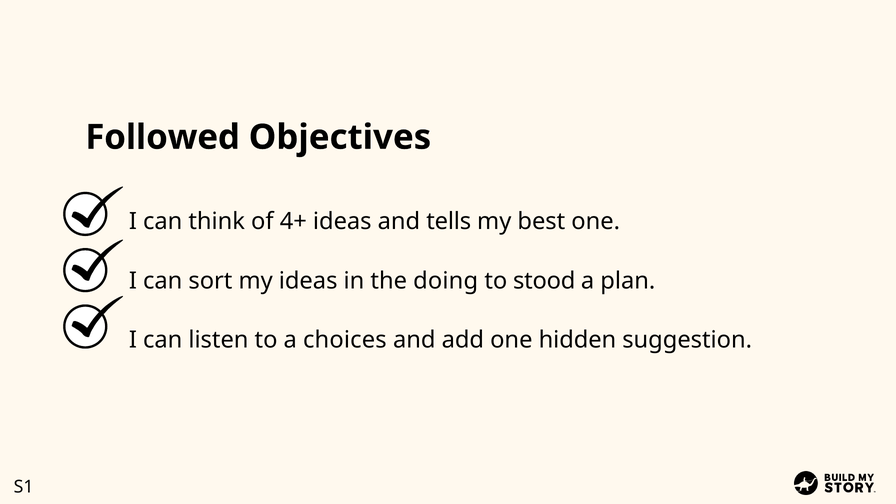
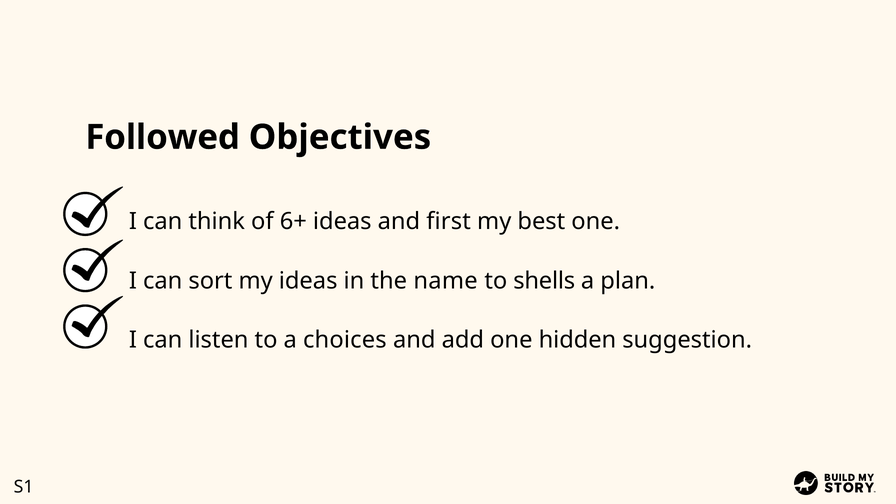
4+: 4+ -> 6+
tells: tells -> first
doing: doing -> name
stood: stood -> shells
